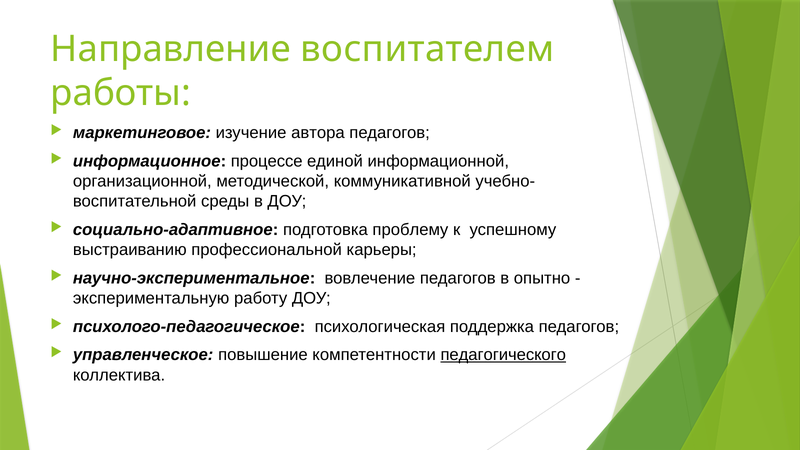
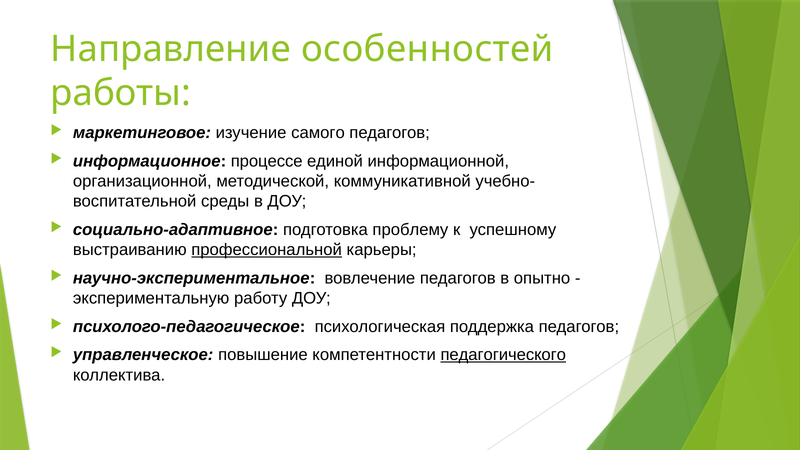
воспитателем: воспитателем -> особенностей
автора: автора -> самого
профессиональной underline: none -> present
